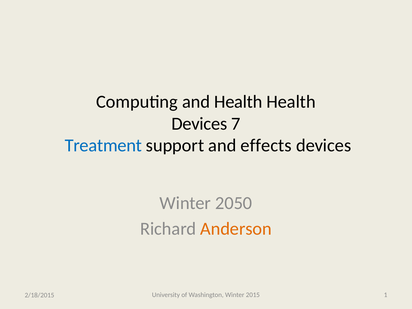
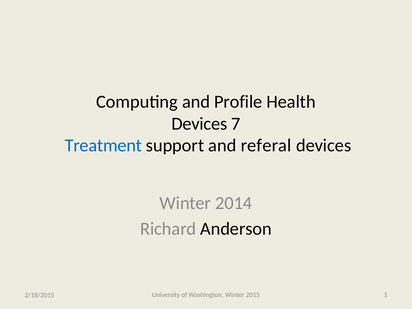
and Health: Health -> Profile
effects: effects -> referal
2050: 2050 -> 2014
Anderson colour: orange -> black
